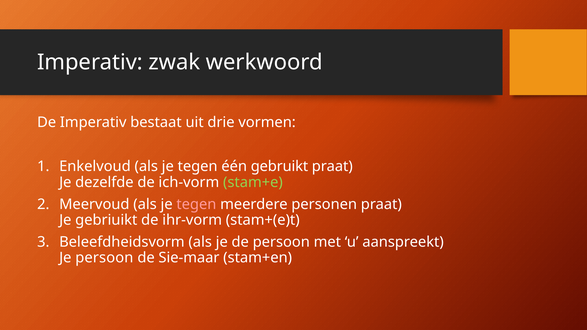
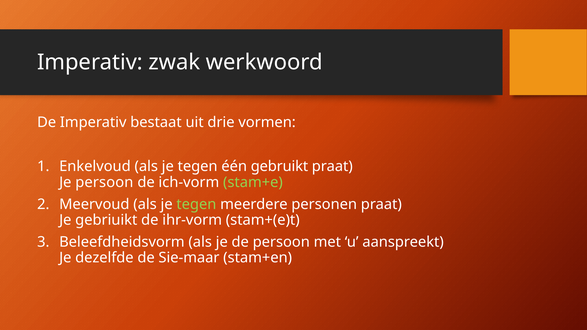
Je dezelfde: dezelfde -> persoon
tegen at (196, 204) colour: pink -> light green
Je persoon: persoon -> dezelfde
